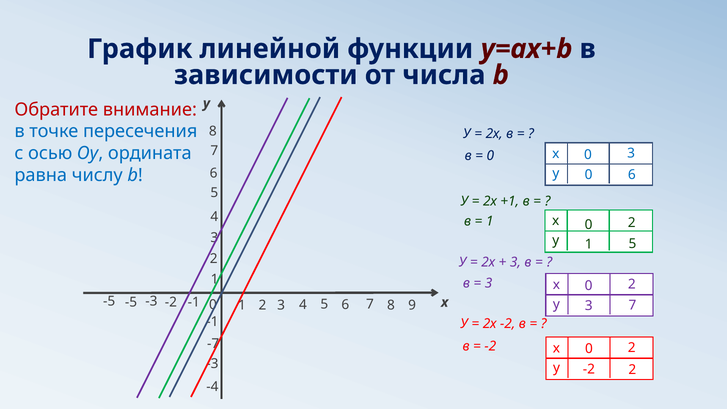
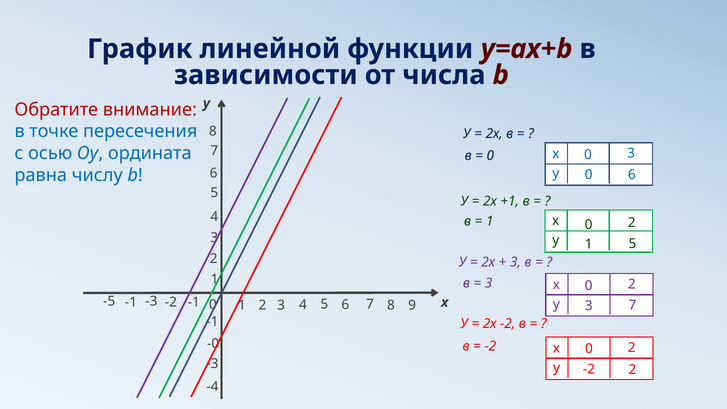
-5 at (131, 302): -5 -> -1
-7: -7 -> -0
